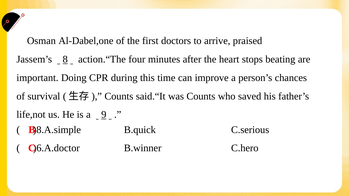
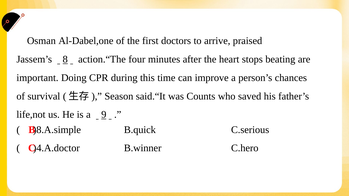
Counts at (119, 96): Counts -> Season
)6.A.doctor: )6.A.doctor -> )4.A.doctor
